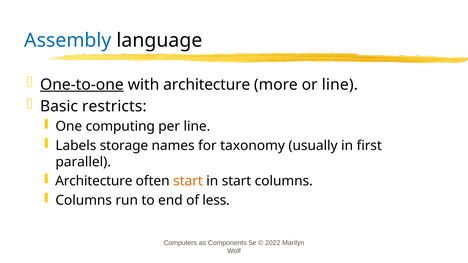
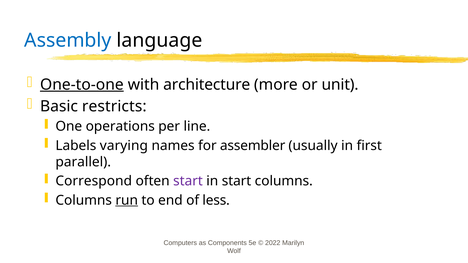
or line: line -> unit
computing: computing -> operations
storage: storage -> varying
taxonomy: taxonomy -> assembler
Architecture at (94, 181): Architecture -> Correspond
start at (188, 181) colour: orange -> purple
run underline: none -> present
